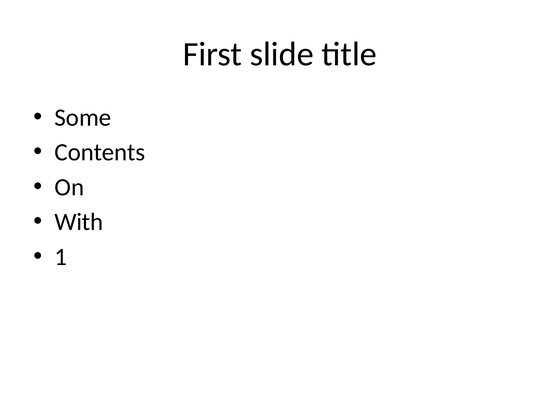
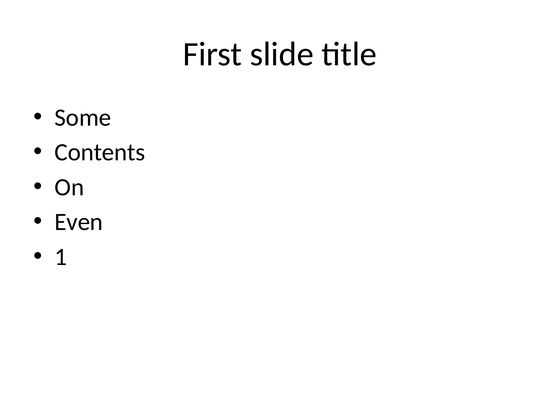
With: With -> Even
